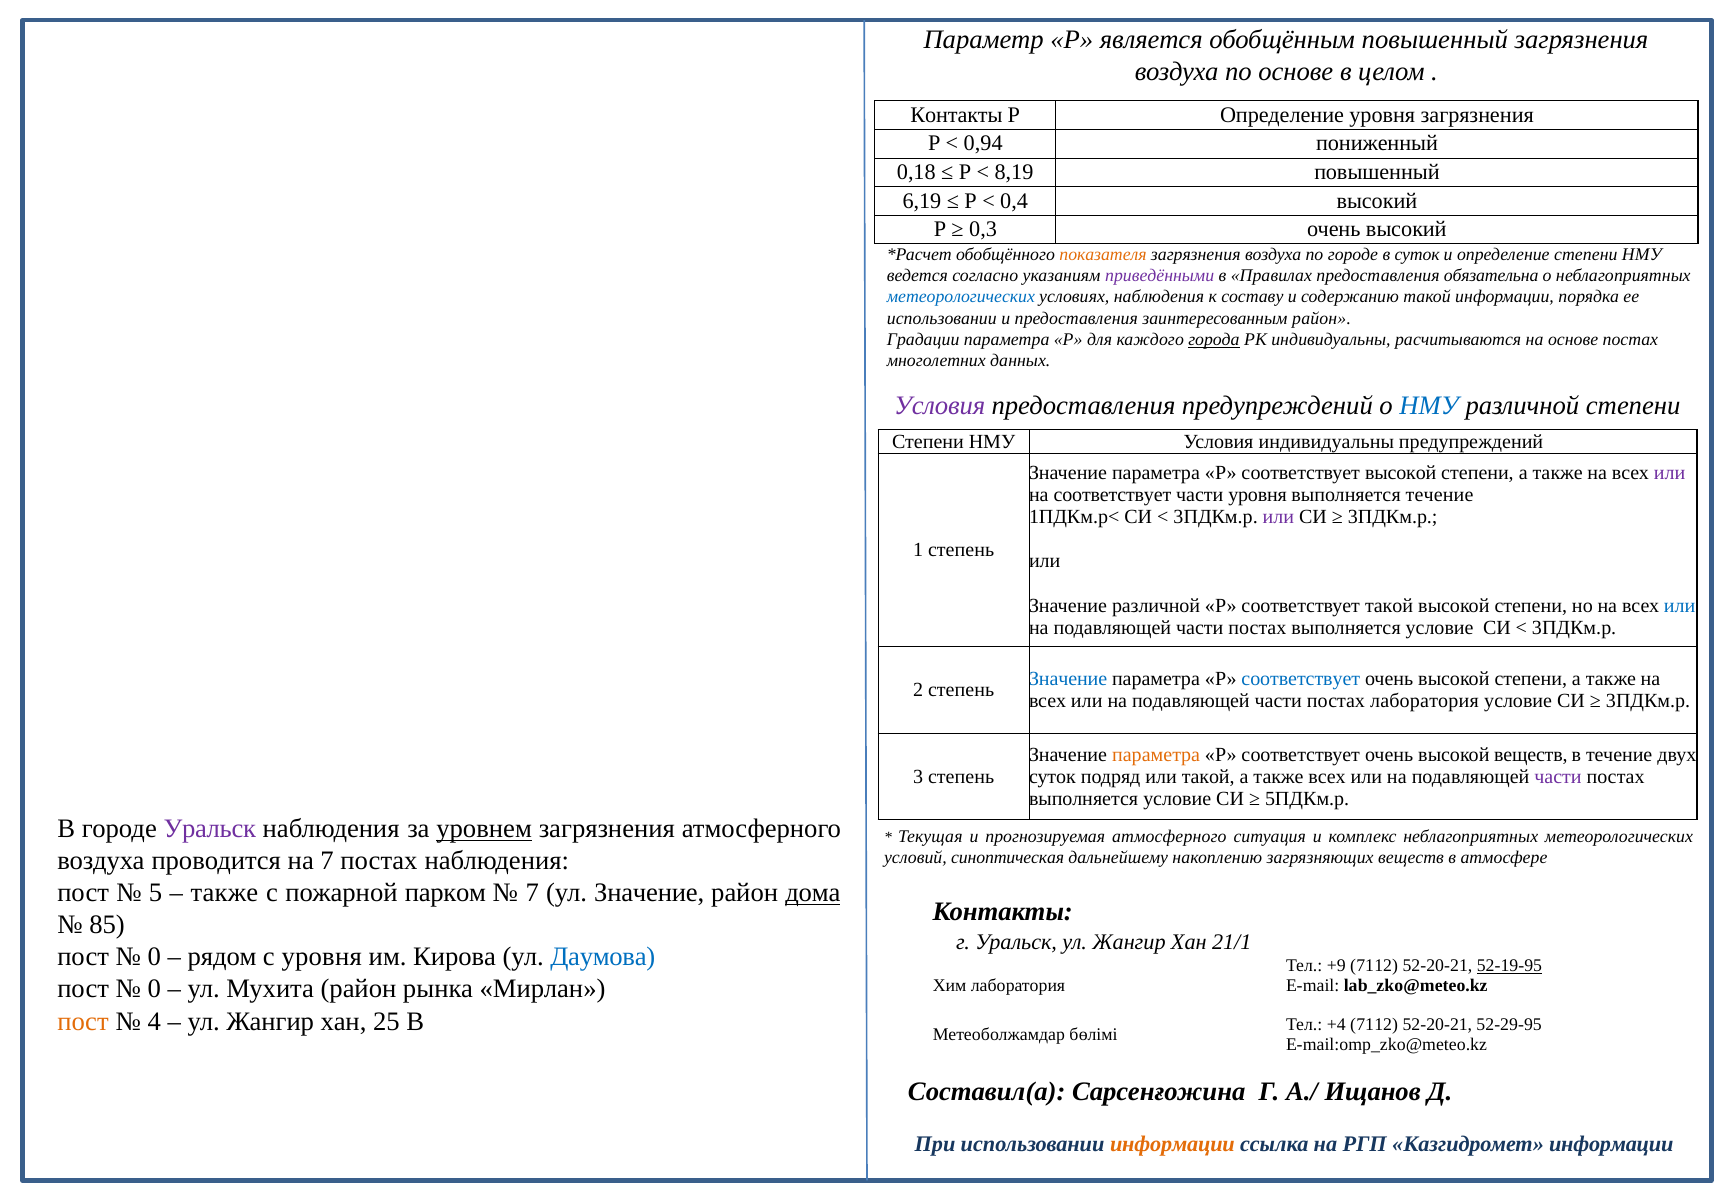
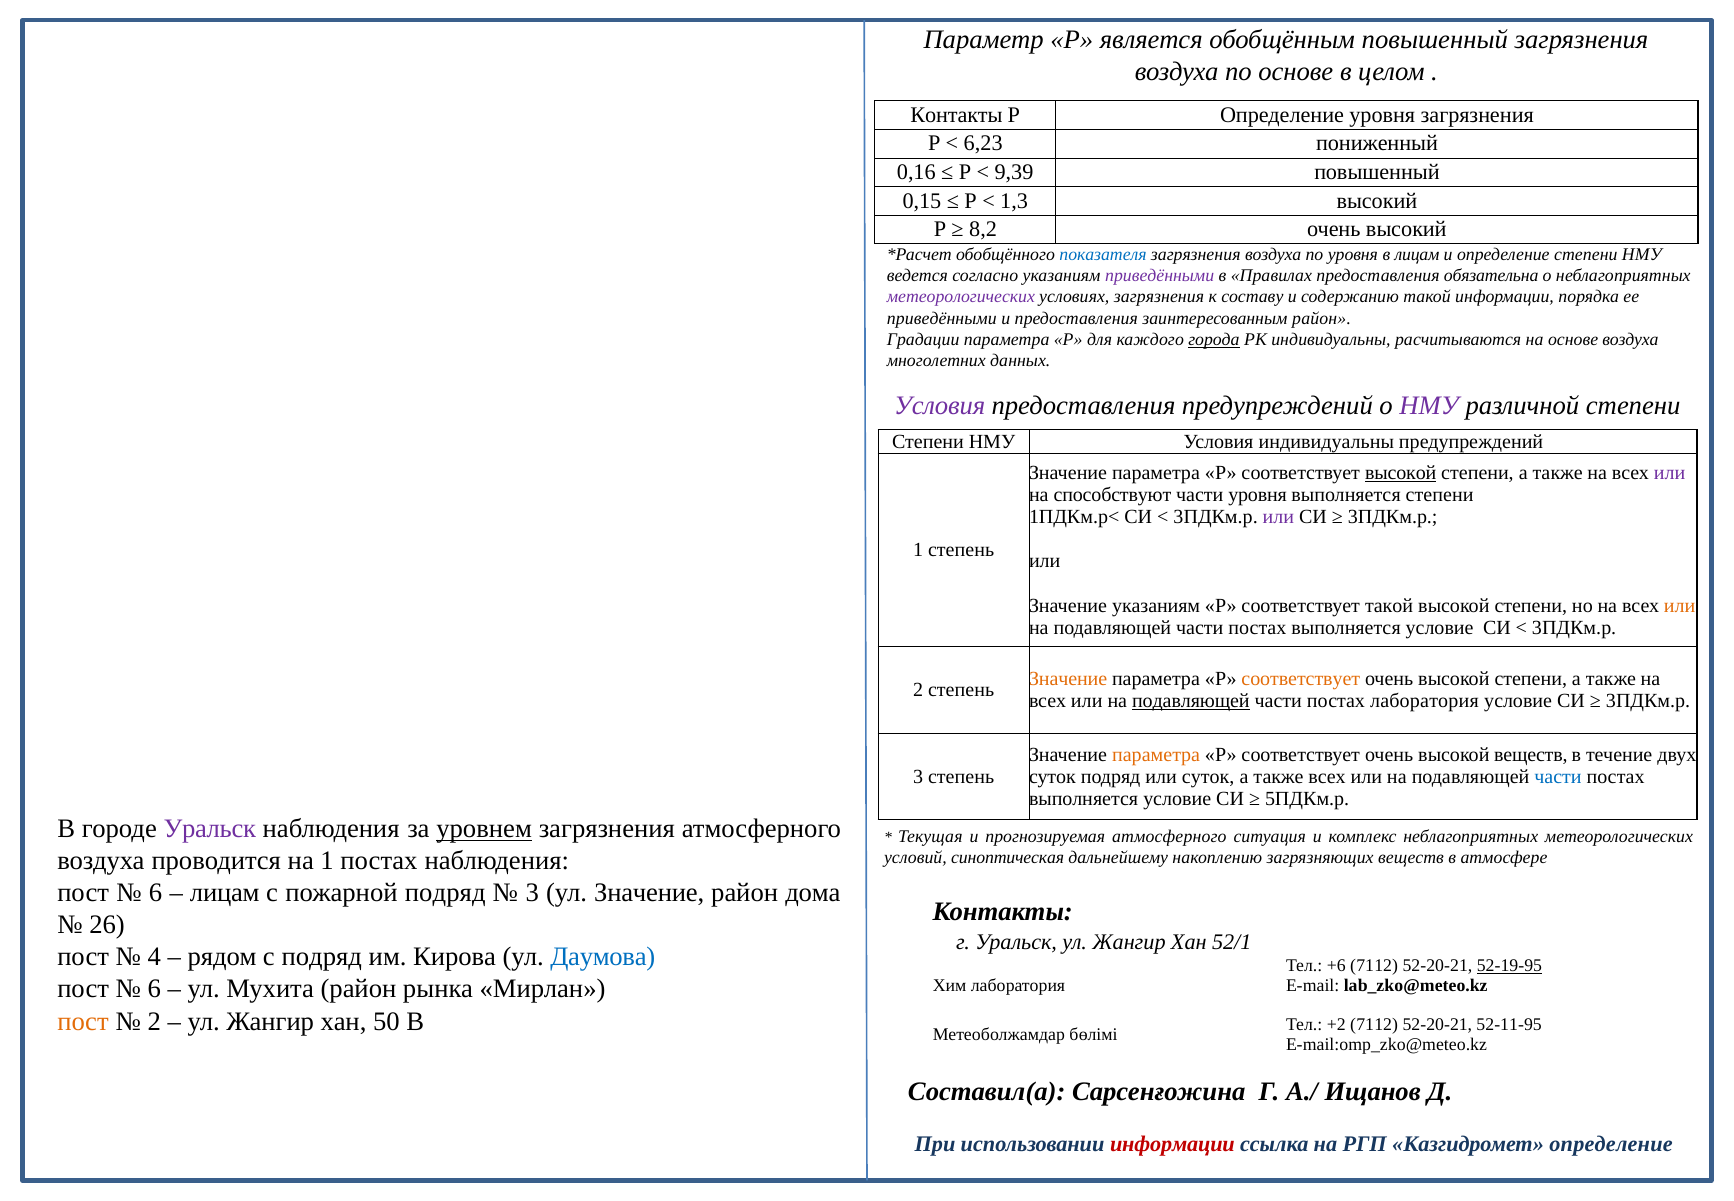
0,94: 0,94 -> 6,23
0,18: 0,18 -> 0,16
8,19: 8,19 -> 9,39
6,19: 6,19 -> 0,15
0,4: 0,4 -> 1,3
0,3: 0,3 -> 8,2
показателя colour: orange -> blue
по городе: городе -> уровня
в суток: суток -> лицам
метеорологических at (961, 297) colour: blue -> purple
условиях наблюдения: наблюдения -> загрязнения
использовании at (942, 318): использовании -> приведёнными
основе постах: постах -> воздуха
НМУ at (1429, 406) colour: blue -> purple
высокой at (1401, 472) underline: none -> present
на соответствует: соответствует -> способствуют
выполняется течение: течение -> степени
Значение различной: различной -> указаниям
или at (1680, 605) colour: blue -> orange
Значение at (1068, 679) colour: blue -> orange
соответствует at (1301, 679) colour: blue -> orange
подавляющей at (1191, 701) underline: none -> present
или такой: такой -> суток
части at (1558, 776) colour: purple -> blue
на 7: 7 -> 1
5 at (156, 893): 5 -> 6
также at (224, 893): также -> лицам
пожарной парком: парком -> подряд
7 at (532, 893): 7 -> 3
дома underline: present -> none
85: 85 -> 26
21/1: 21/1 -> 52/1
0 at (154, 957): 0 -> 4
с уровня: уровня -> подряд
+9: +9 -> +6
0 at (154, 989): 0 -> 6
4 at (154, 1021): 4 -> 2
25: 25 -> 50
+4: +4 -> +2
52-29-95: 52-29-95 -> 52-11-95
информации at (1172, 1143) colour: orange -> red
Казгидромет информации: информации -> определение
